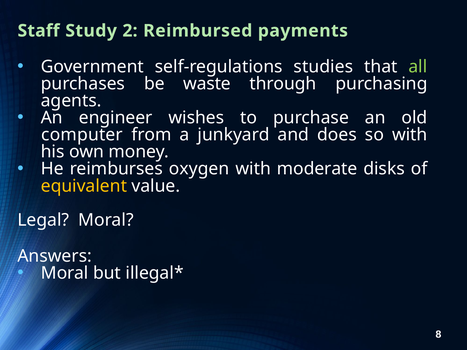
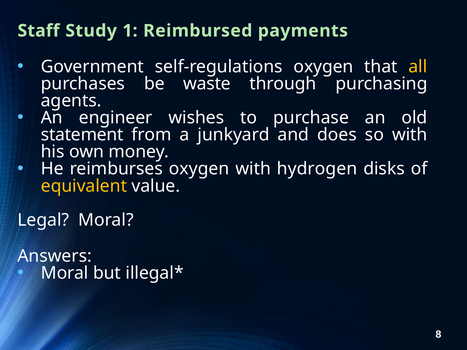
2: 2 -> 1
self-regulations studies: studies -> oxygen
all colour: light green -> yellow
computer: computer -> statement
moderate: moderate -> hydrogen
